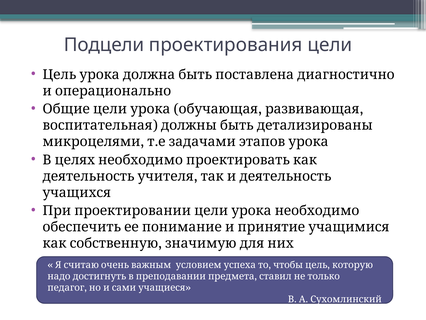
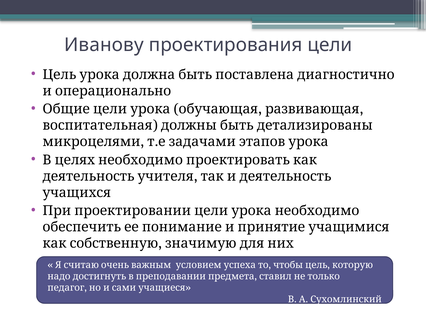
Подцели: Подцели -> Иванову
